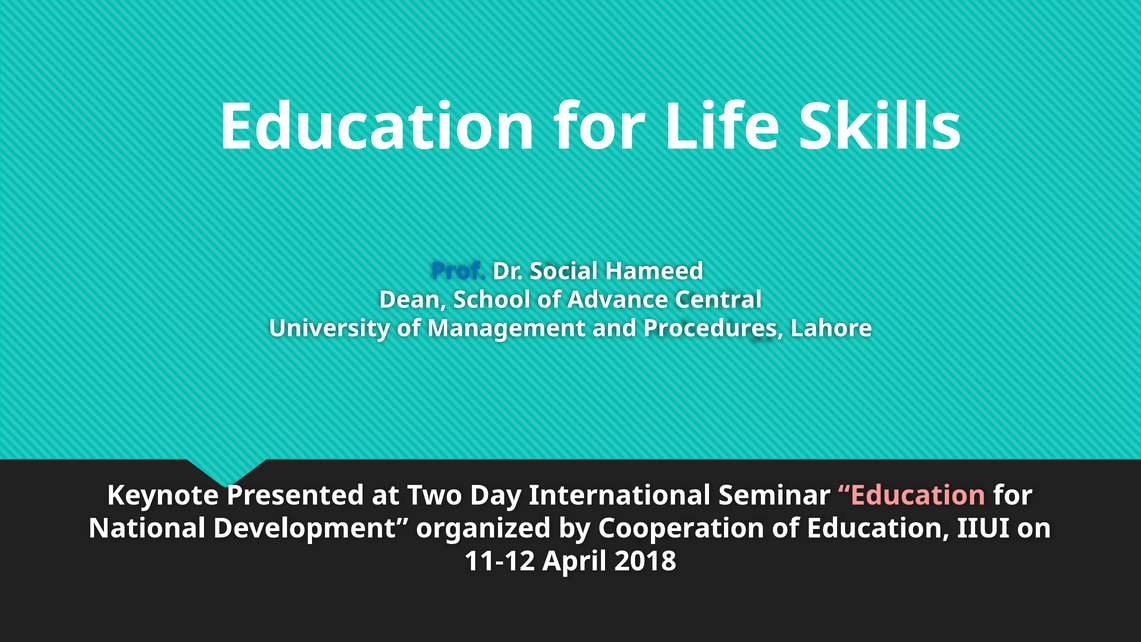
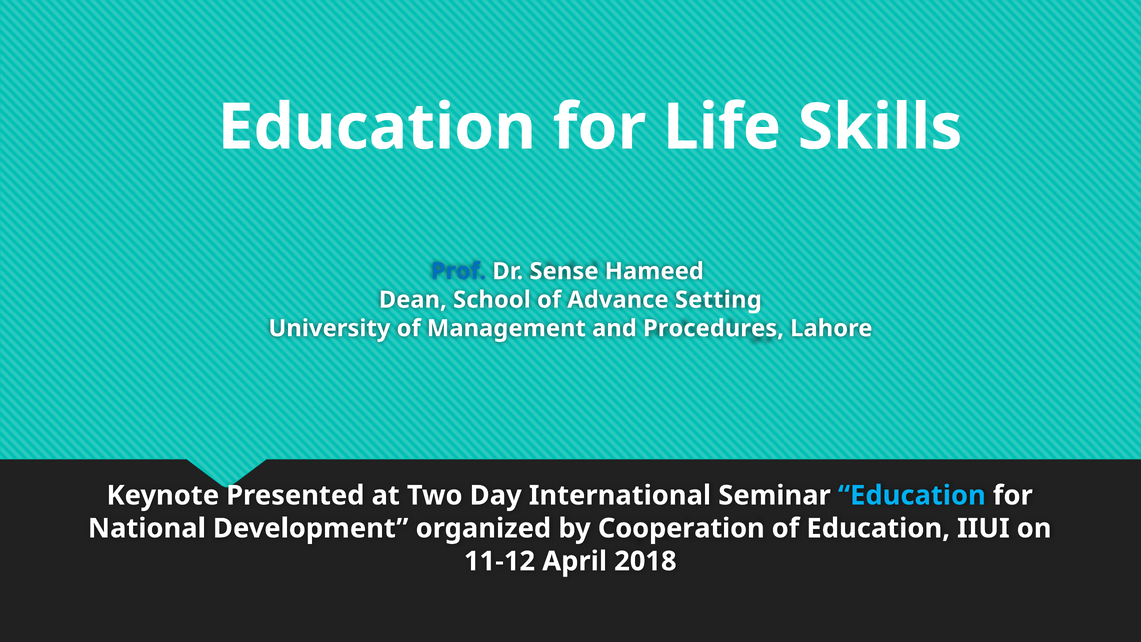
Social: Social -> Sense
Central: Central -> Setting
Education at (912, 495) colour: pink -> light blue
